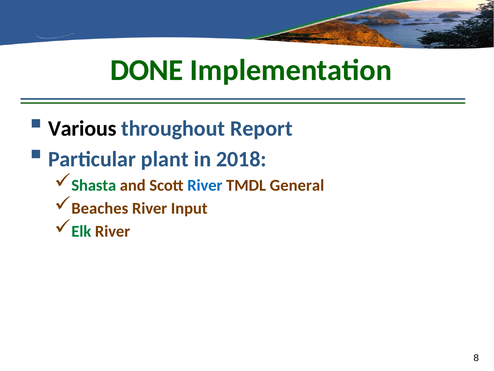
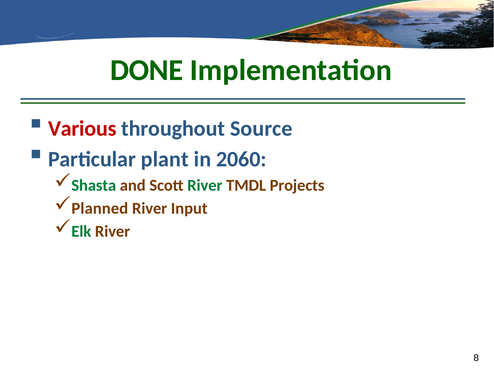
Various colour: black -> red
Report: Report -> Source
2018: 2018 -> 2060
River at (205, 185) colour: blue -> green
General: General -> Projects
Beaches: Beaches -> Planned
